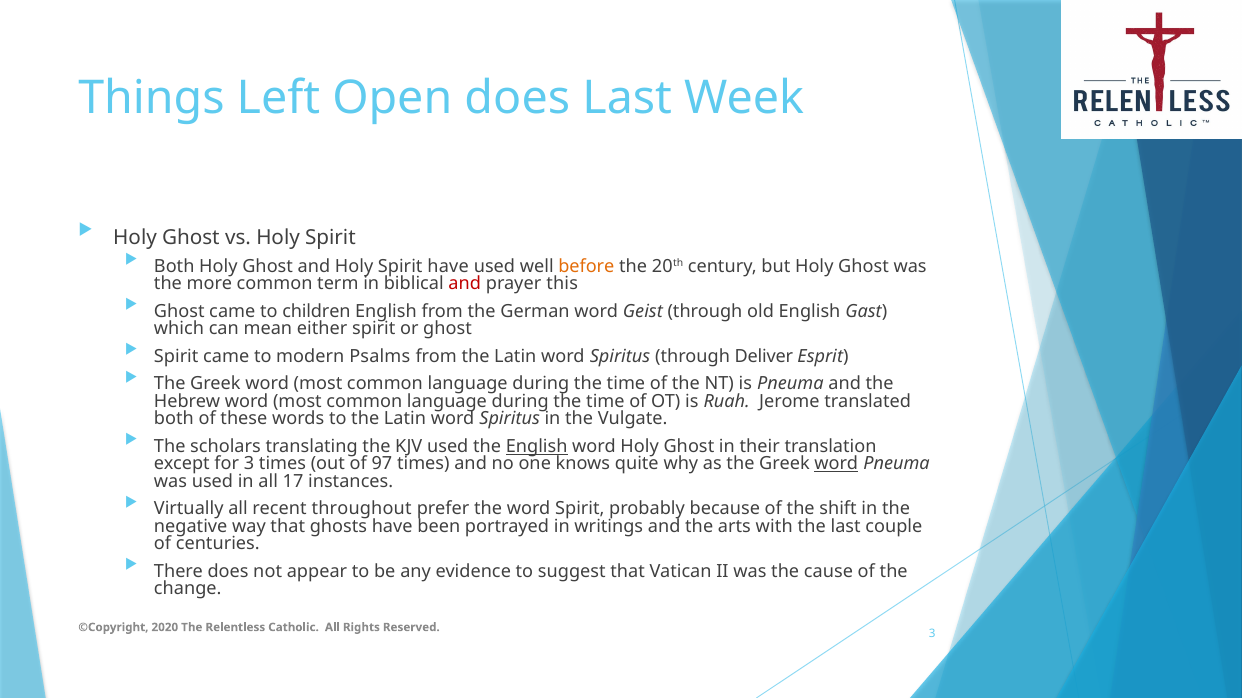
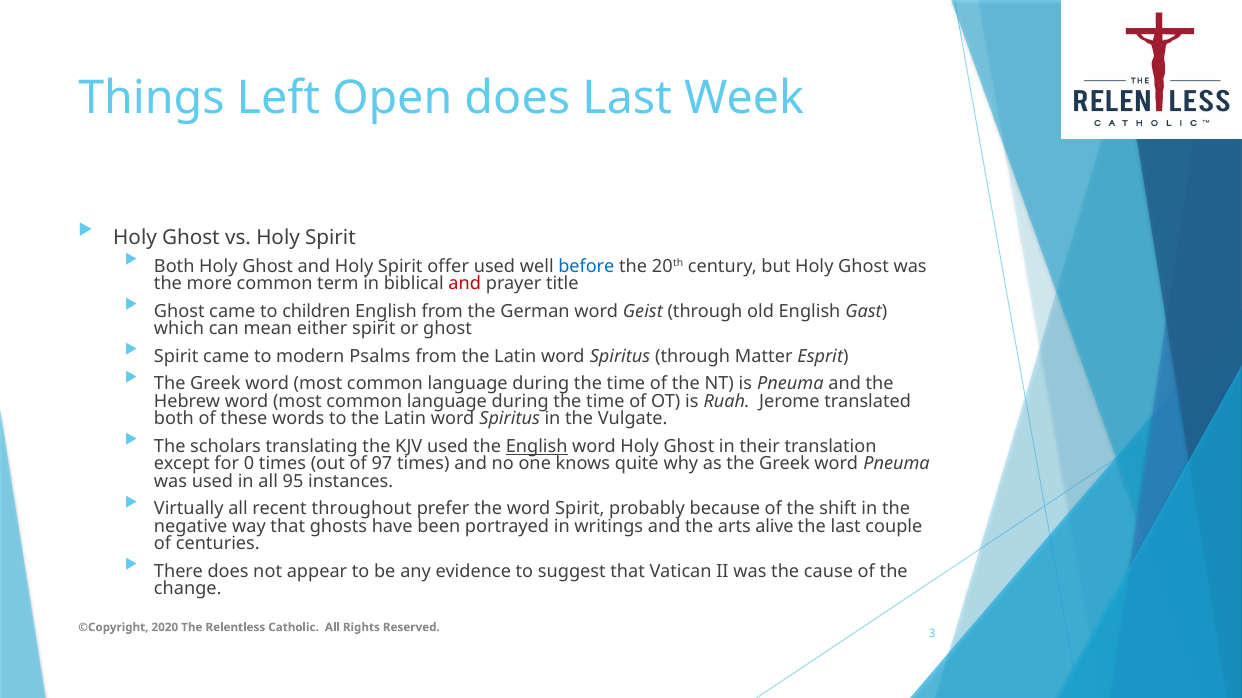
Spirit have: have -> offer
before colour: orange -> blue
this: this -> title
Deliver: Deliver -> Matter
for 3: 3 -> 0
word at (836, 464) underline: present -> none
17: 17 -> 95
with: with -> alive
